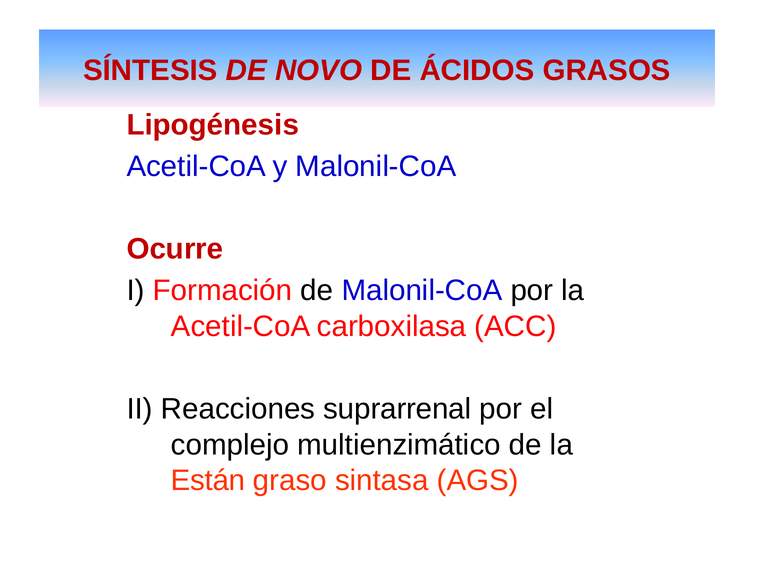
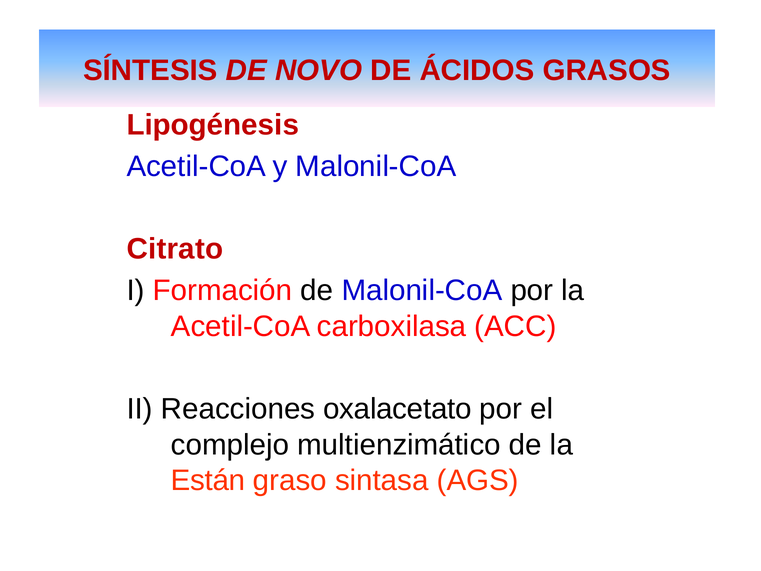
Ocurre: Ocurre -> Citrato
suprarrenal: suprarrenal -> oxalacetato
